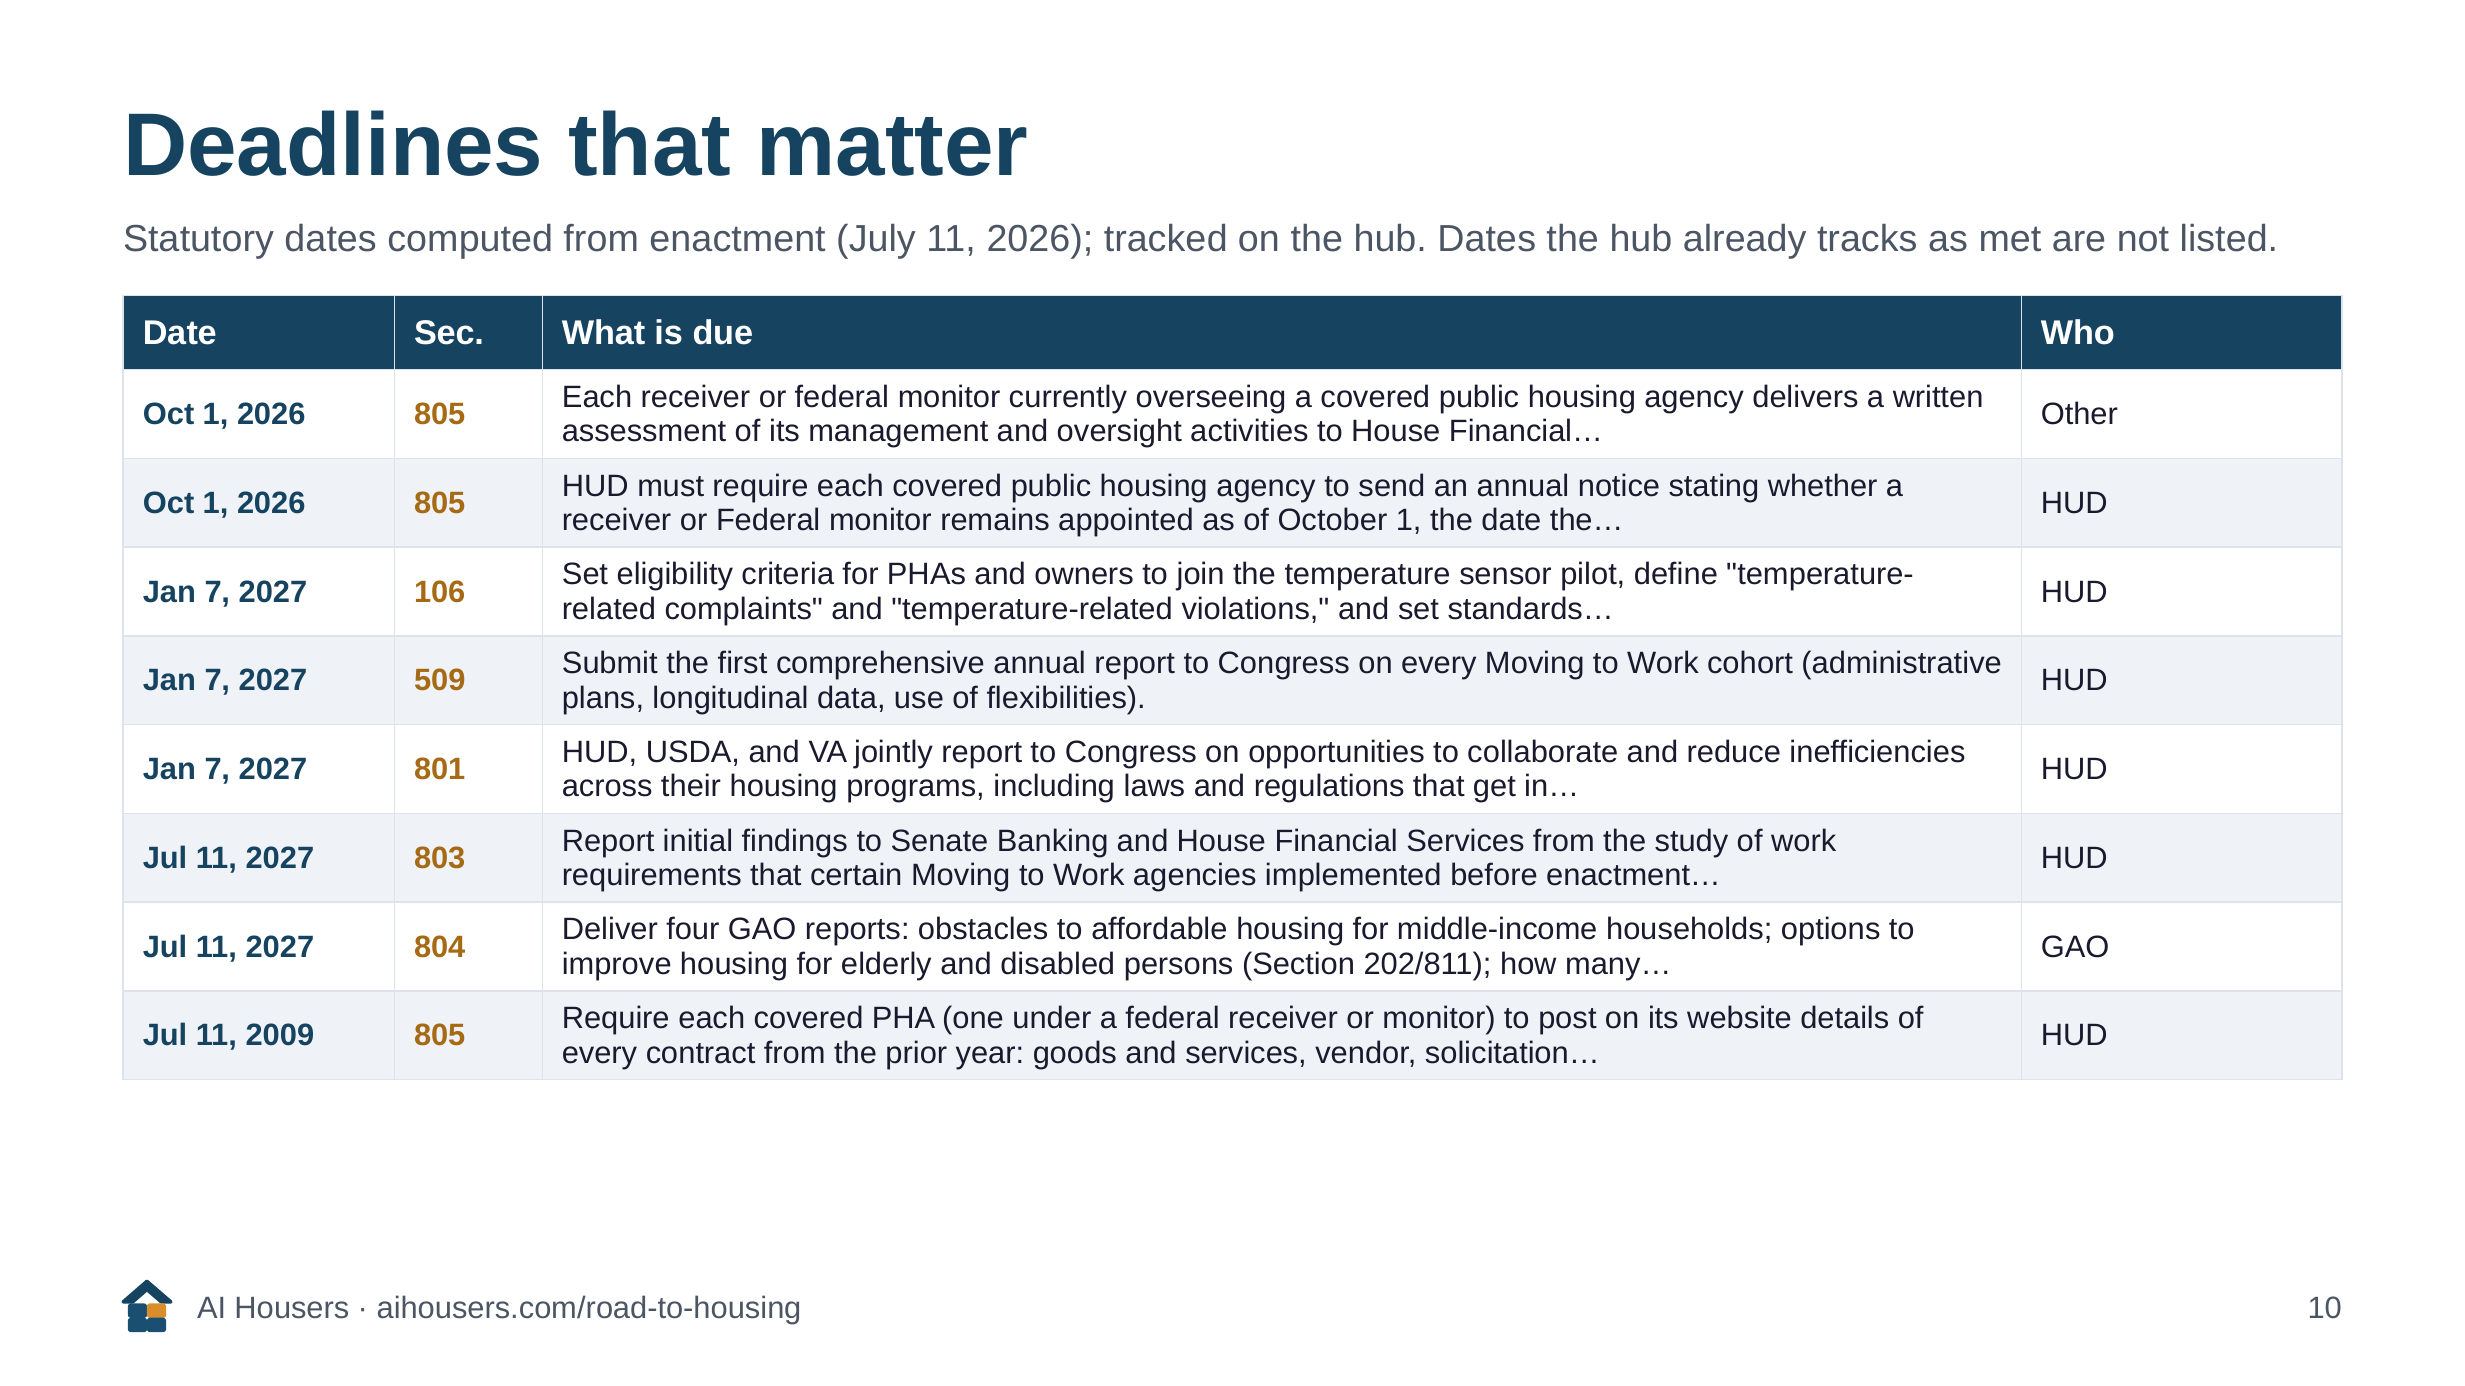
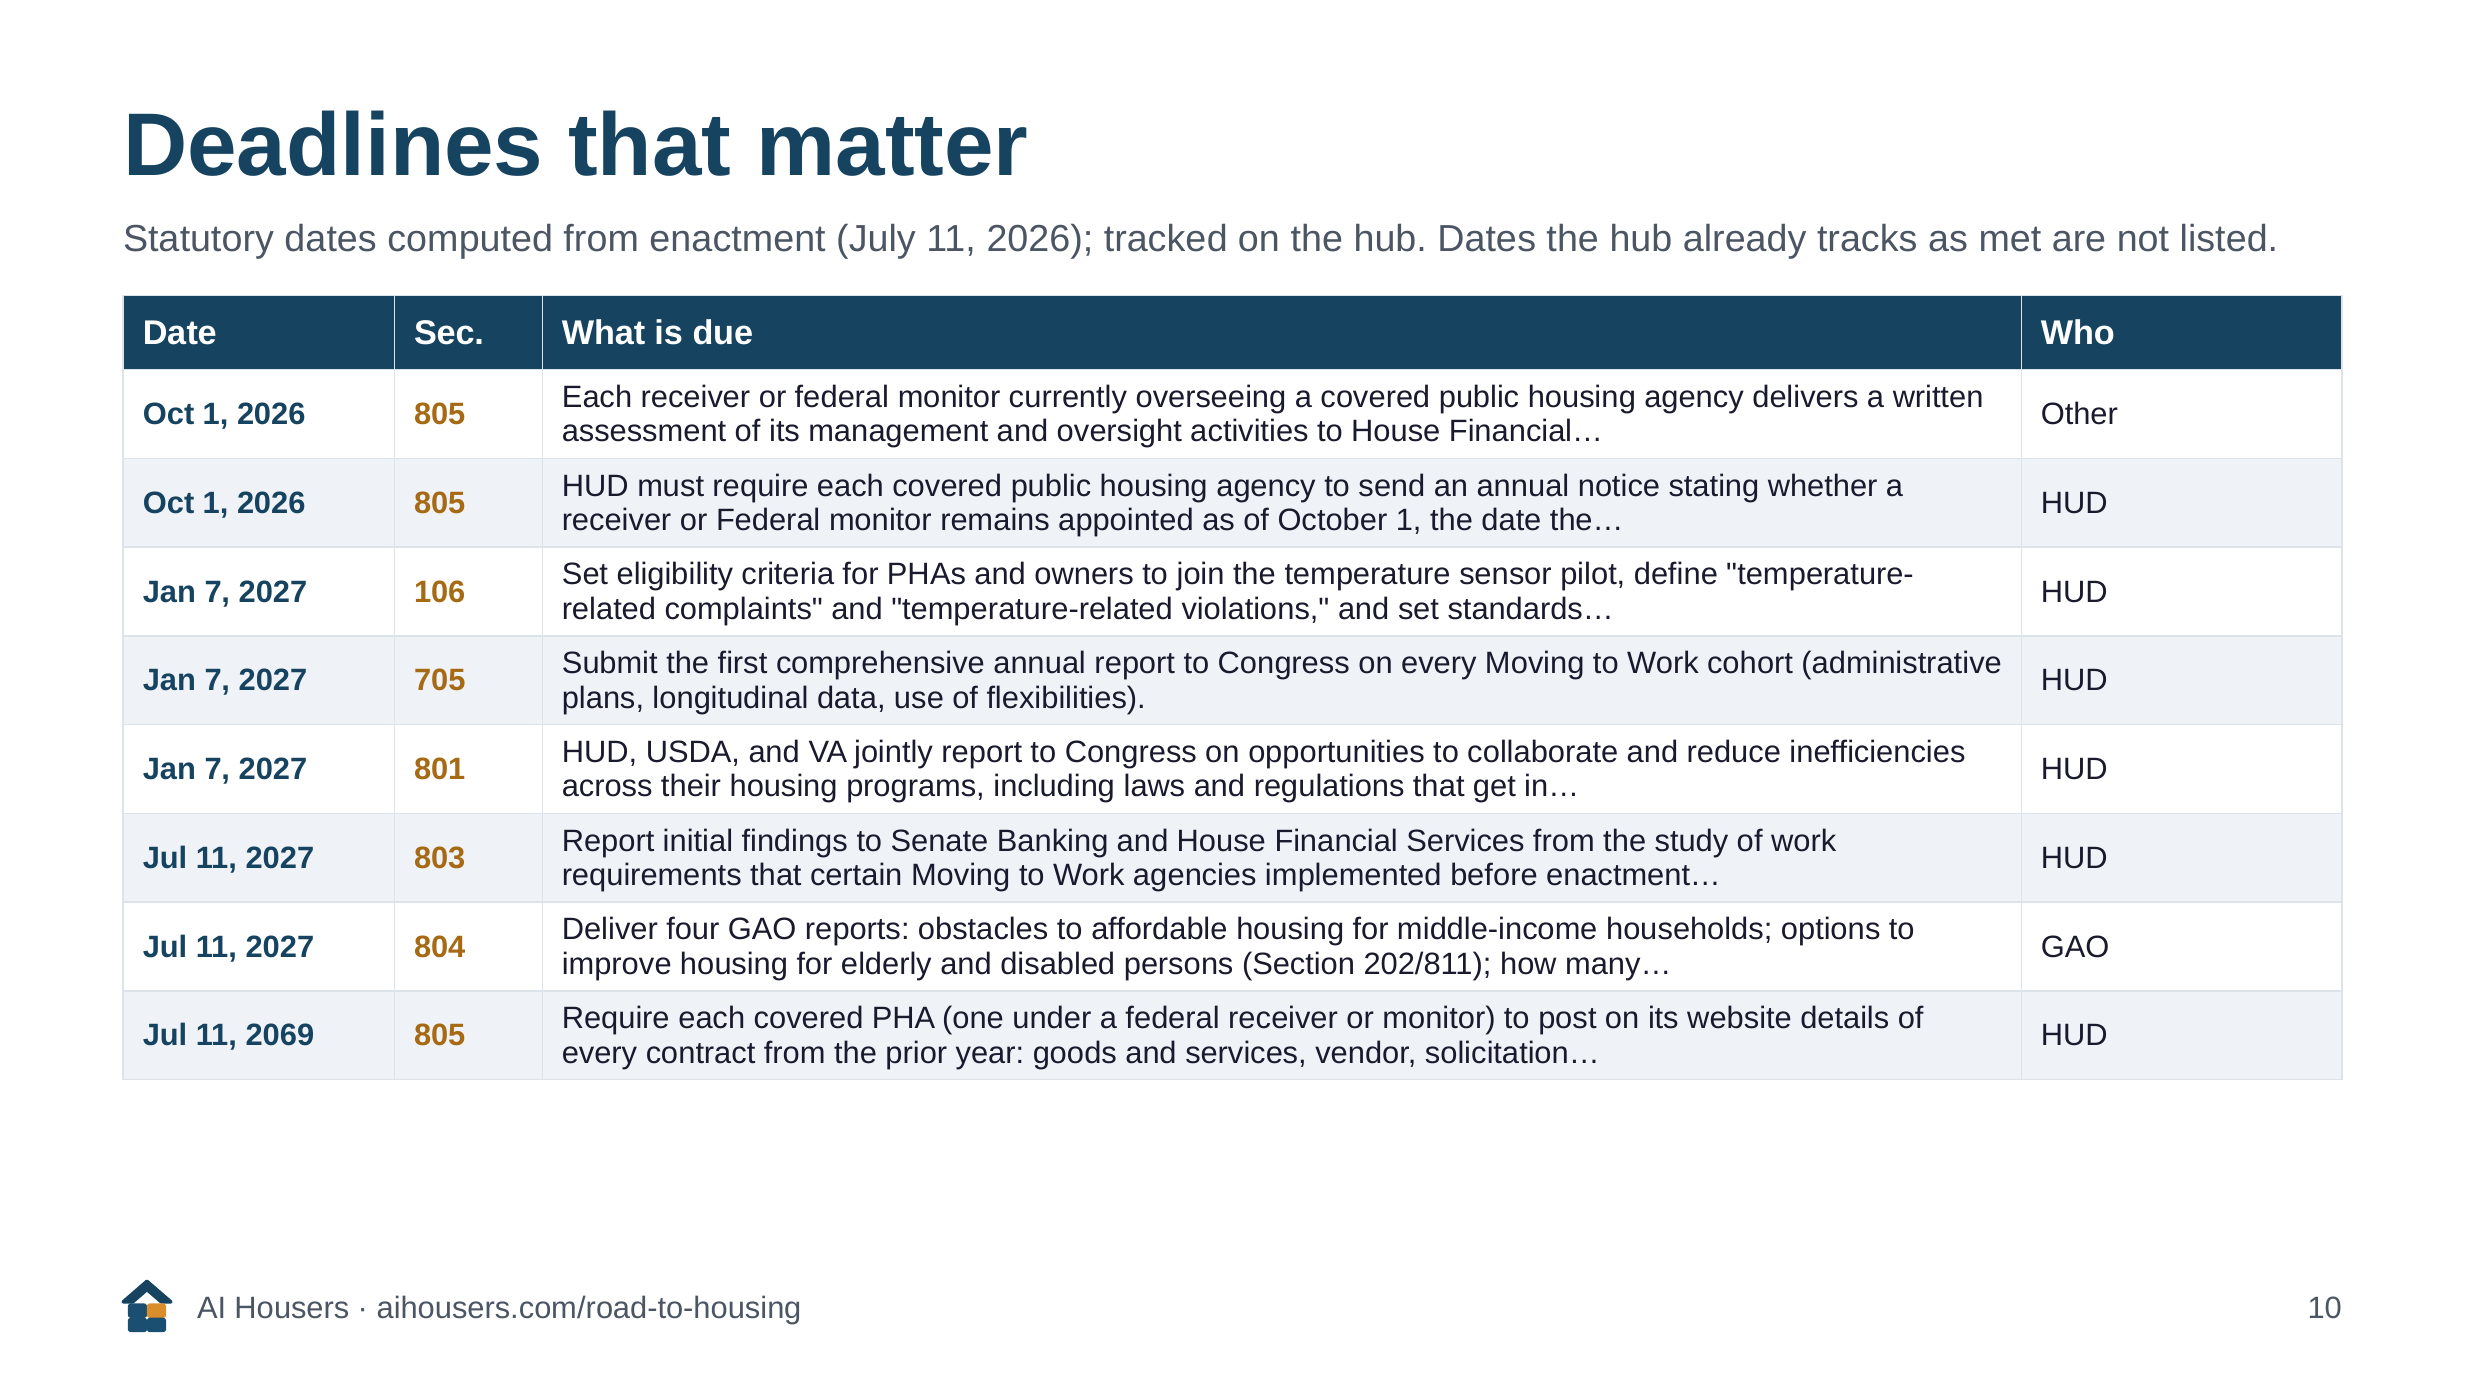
509: 509 -> 705
2009: 2009 -> 2069
